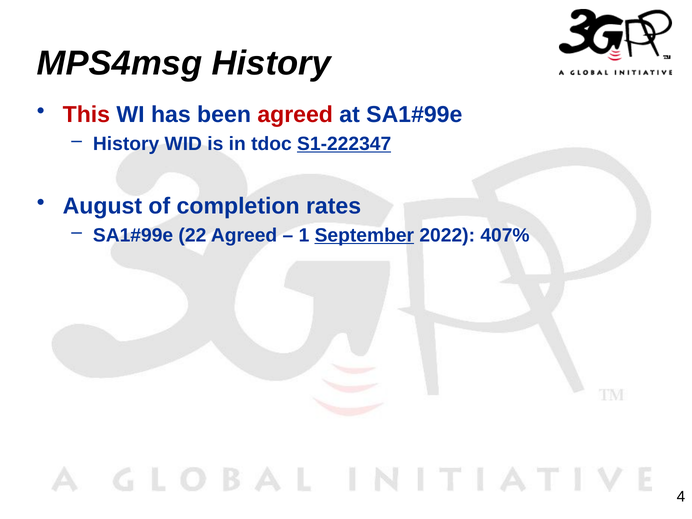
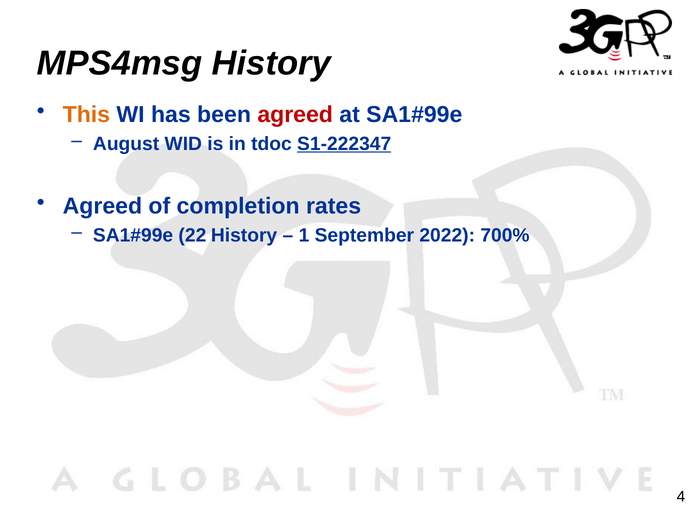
This colour: red -> orange
History at (126, 144): History -> August
August at (102, 206): August -> Agreed
22 Agreed: Agreed -> History
September underline: present -> none
407%: 407% -> 700%
